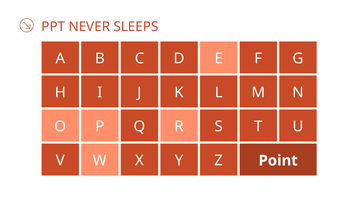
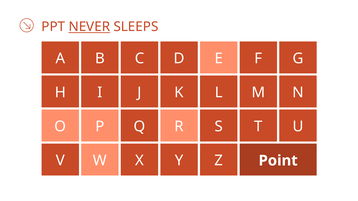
NEVER underline: none -> present
